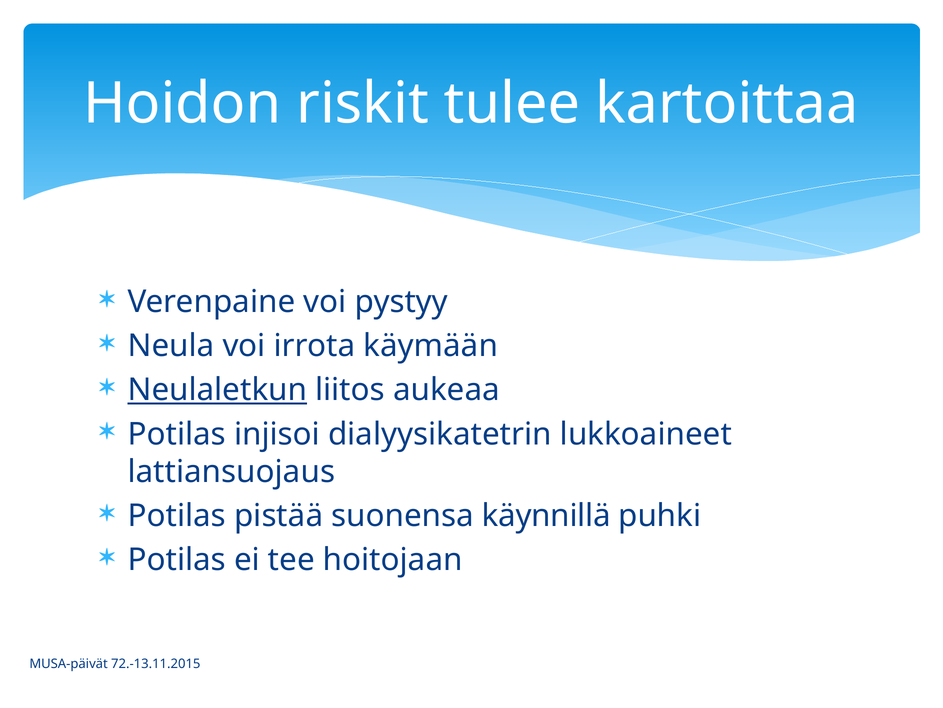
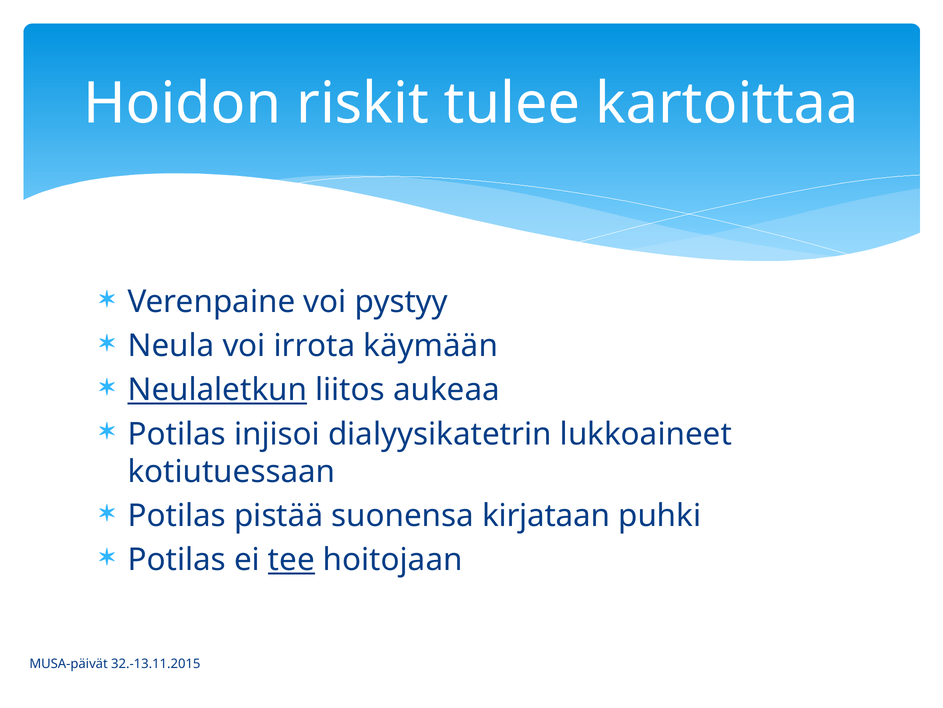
lattiansuojaus: lattiansuojaus -> kotiutuessaan
käynnillä: käynnillä -> kirjataan
tee underline: none -> present
72.-13.11.2015: 72.-13.11.2015 -> 32.-13.11.2015
